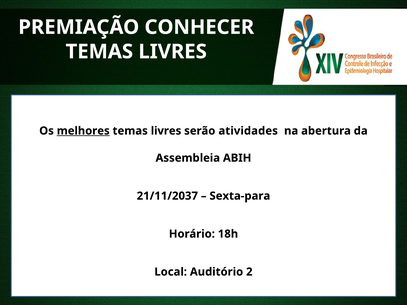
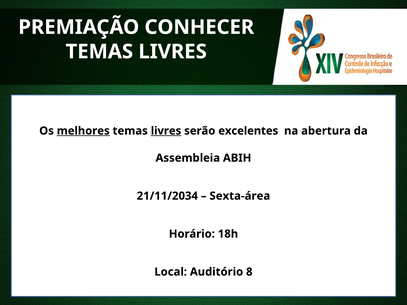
livres at (166, 131) underline: none -> present
atividades: atividades -> excelentes
21/11/2037: 21/11/2037 -> 21/11/2034
Sexta-para: Sexta-para -> Sexta-área
2: 2 -> 8
